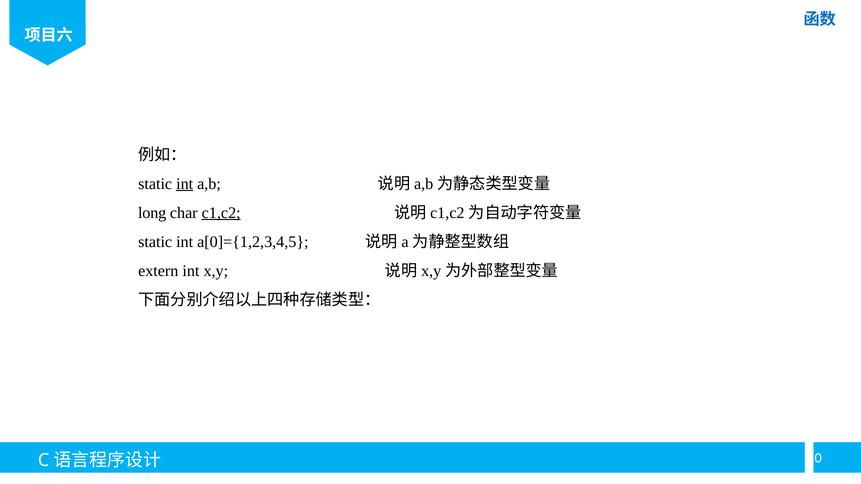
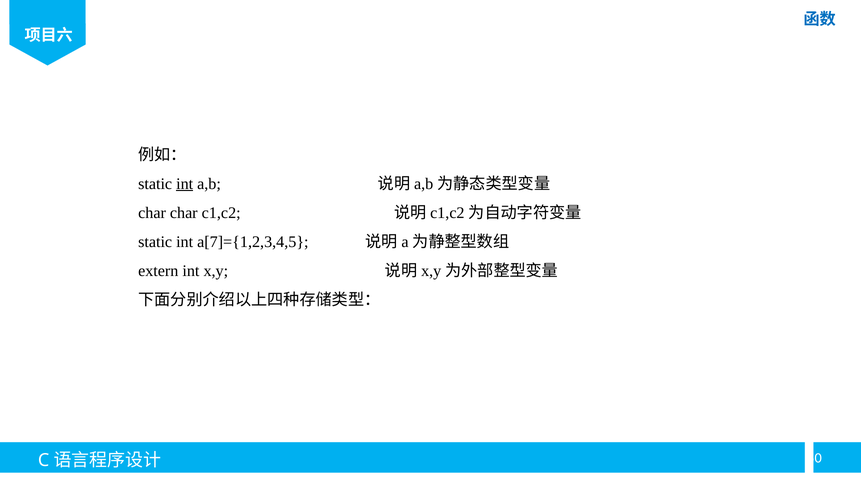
long at (152, 213): long -> char
c1,c2 underline: present -> none
a[0]={1,2,3,4,5: a[0]={1,2,3,4,5 -> a[7]={1,2,3,4,5
